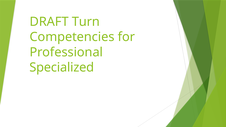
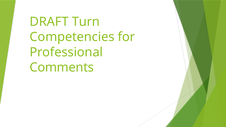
Specialized: Specialized -> Comments
